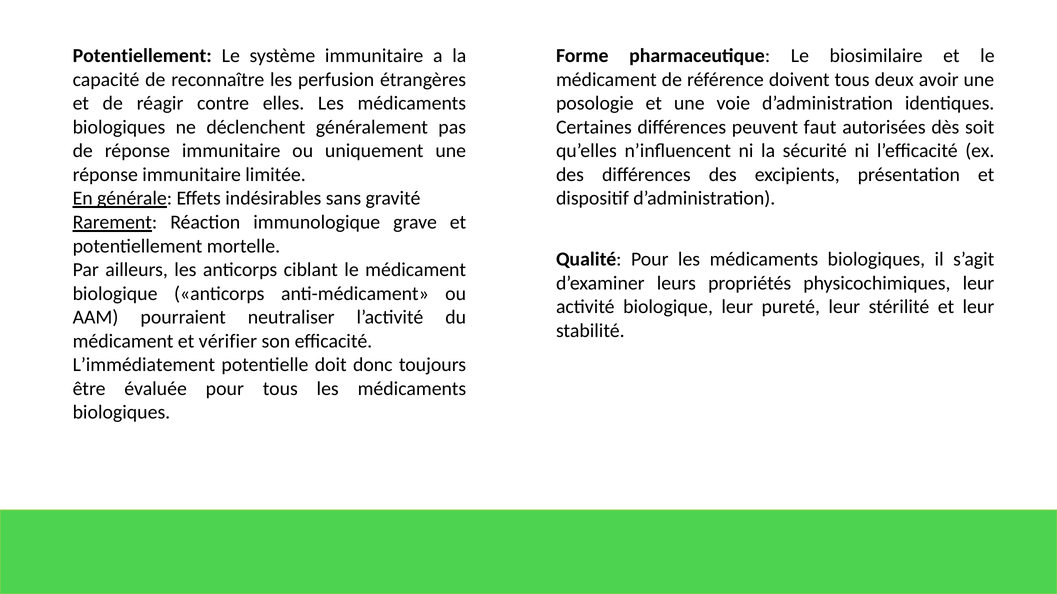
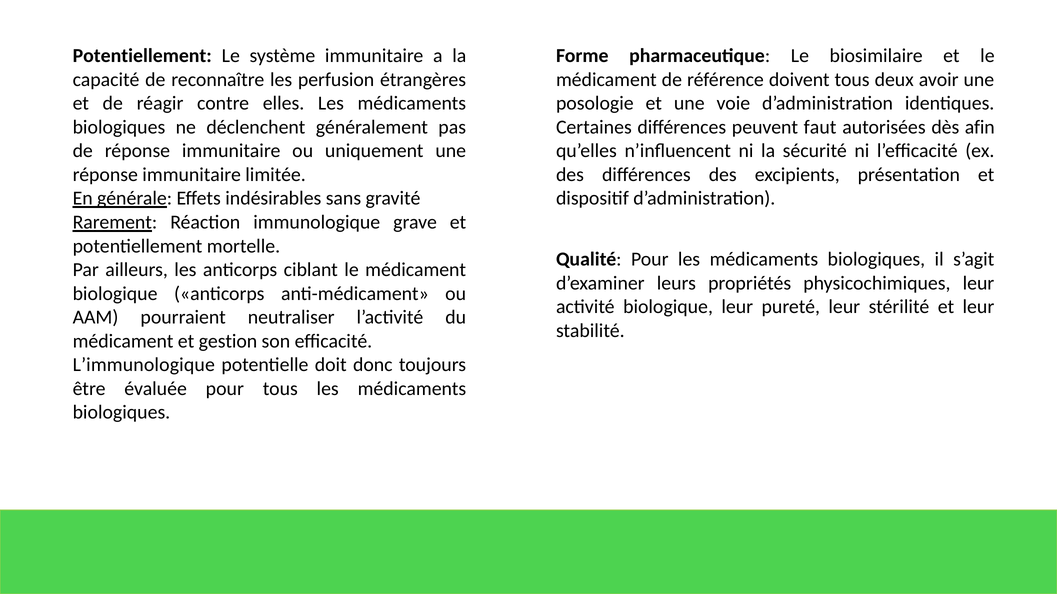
soit: soit -> afin
vérifier: vérifier -> gestion
L’immédiatement: L’immédiatement -> L’immunologique
